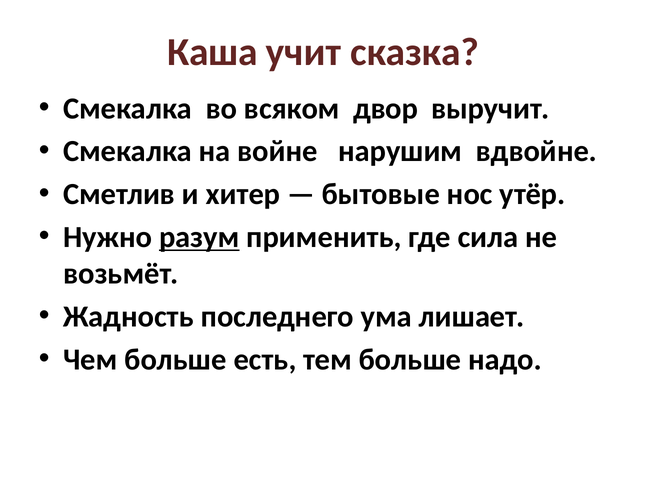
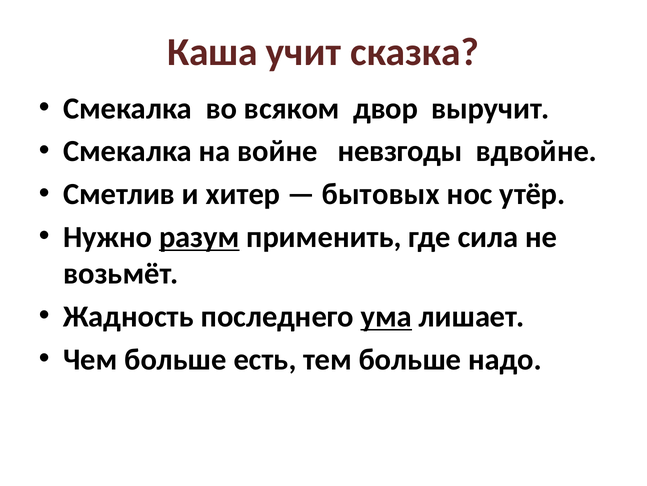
нарушим: нарушим -> невзгоды
бытовые: бытовые -> бытовых
ума underline: none -> present
